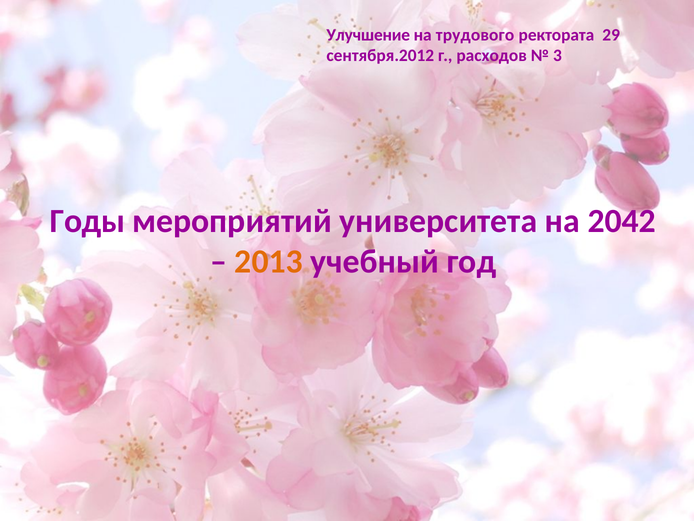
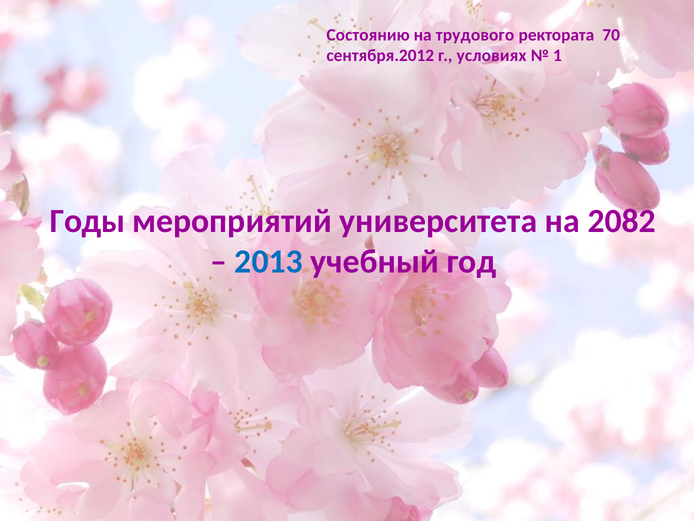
Улучшение: Улучшение -> Состоянию
29: 29 -> 70
расходов: расходов -> условиях
3: 3 -> 1
2042: 2042 -> 2082
2013 colour: orange -> blue
